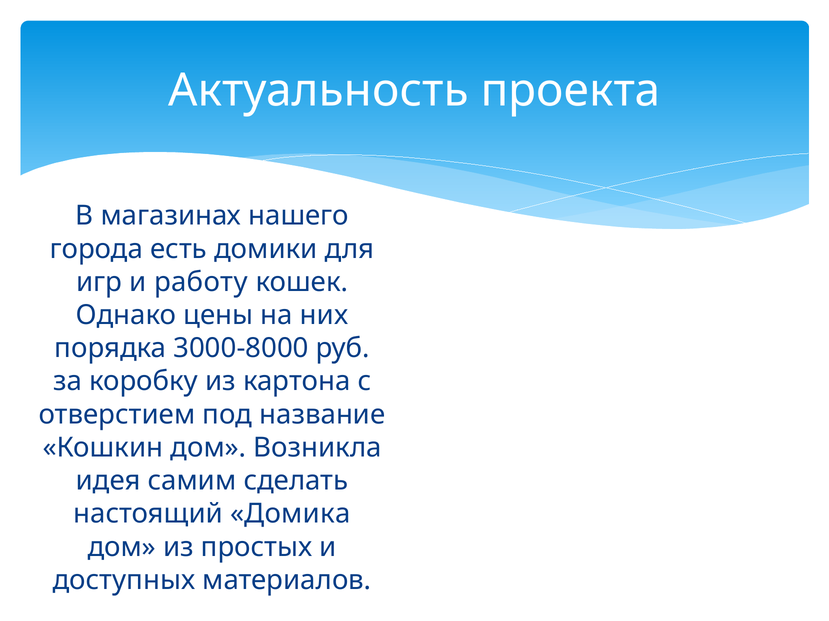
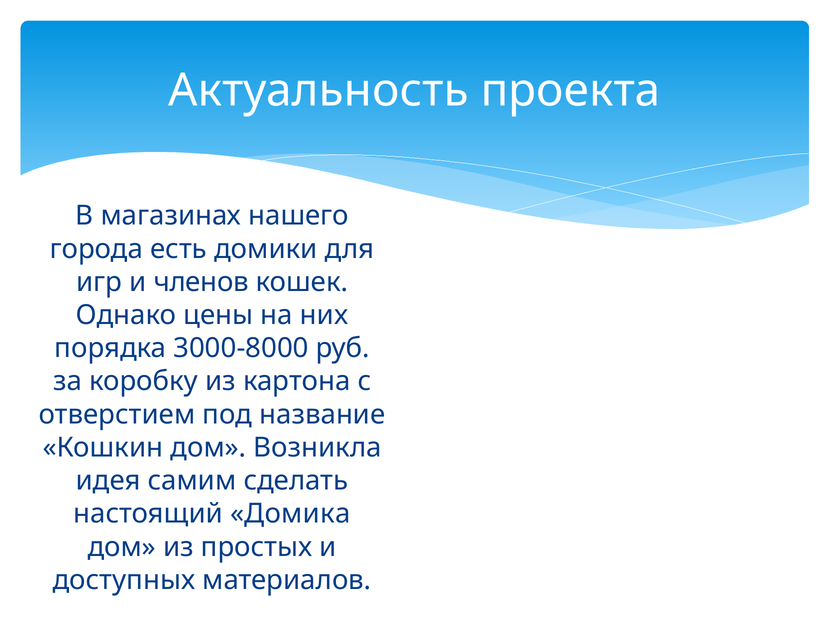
работу: работу -> членов
